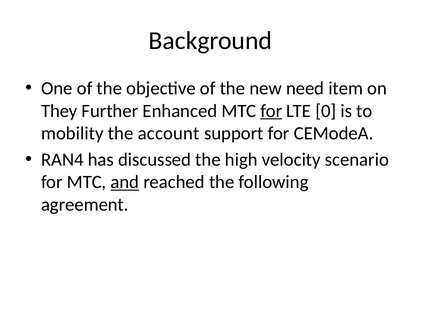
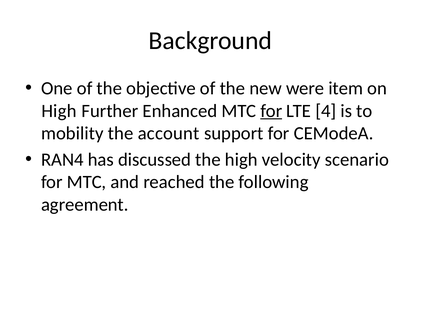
need: need -> were
They at (59, 111): They -> High
0: 0 -> 4
and underline: present -> none
